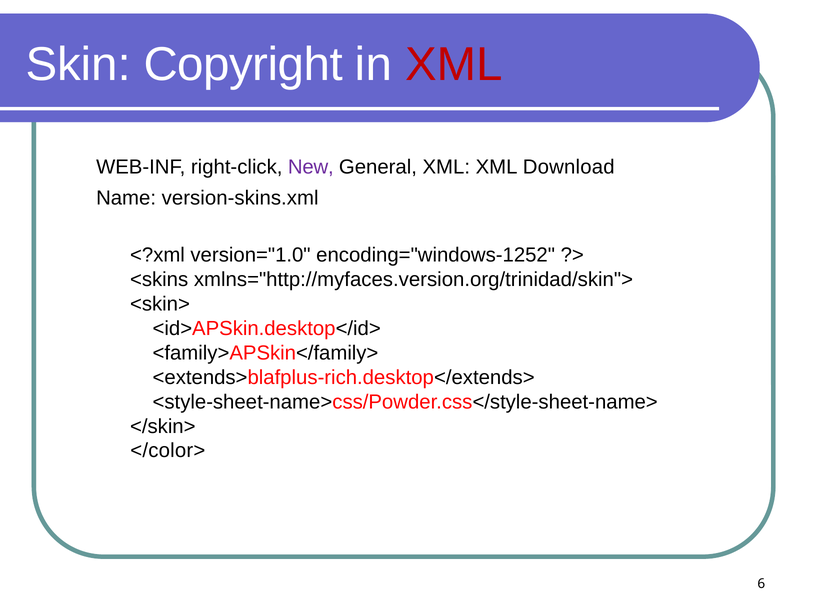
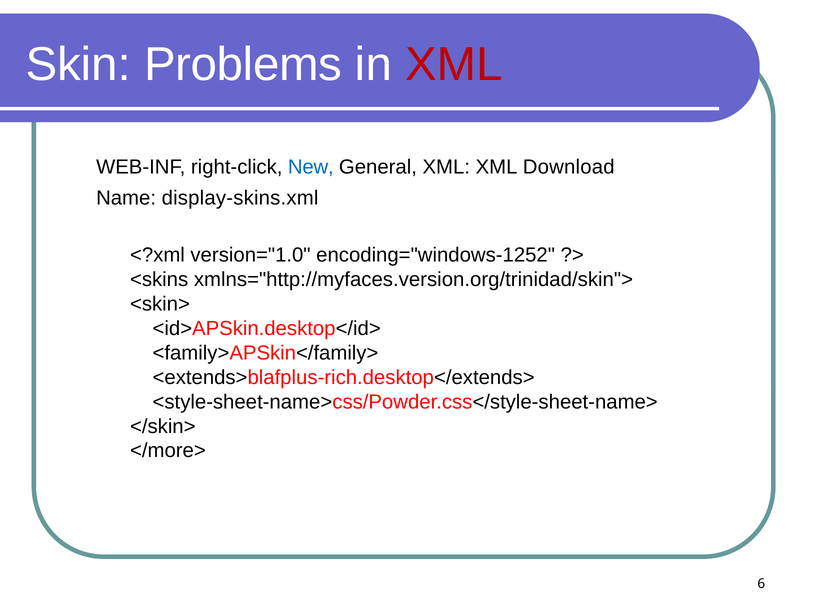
Copyright: Copyright -> Problems
New colour: purple -> blue
version-skins.xml: version-skins.xml -> display-skins.xml
</color>: </color> -> </more>
